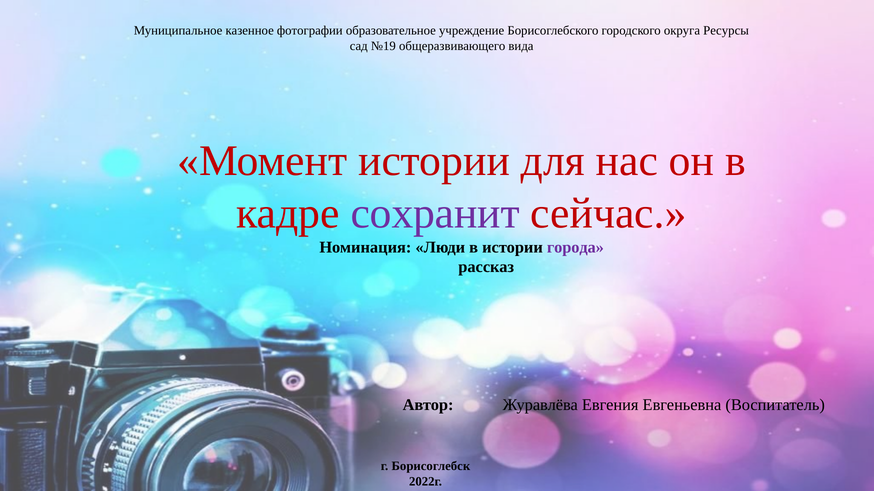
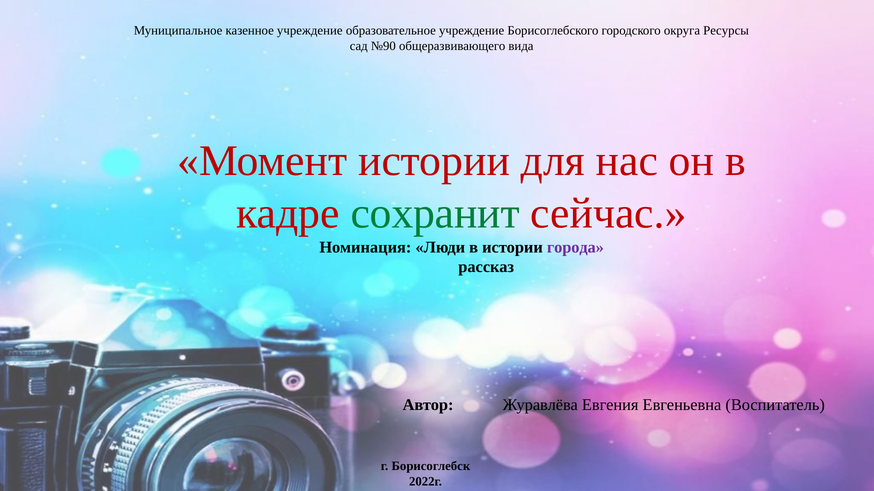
казенное фотографии: фотографии -> учреждение
№19: №19 -> №90
сохранит colour: purple -> green
